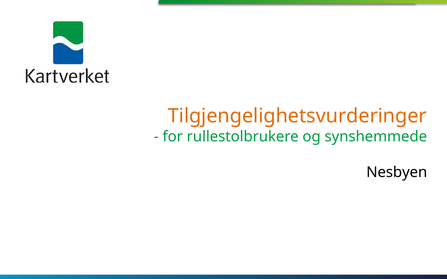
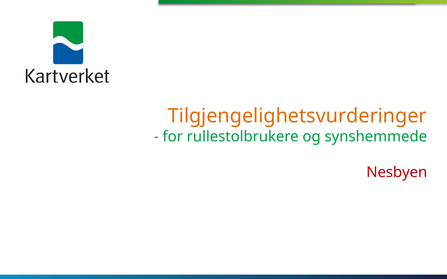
Nesbyen colour: black -> red
